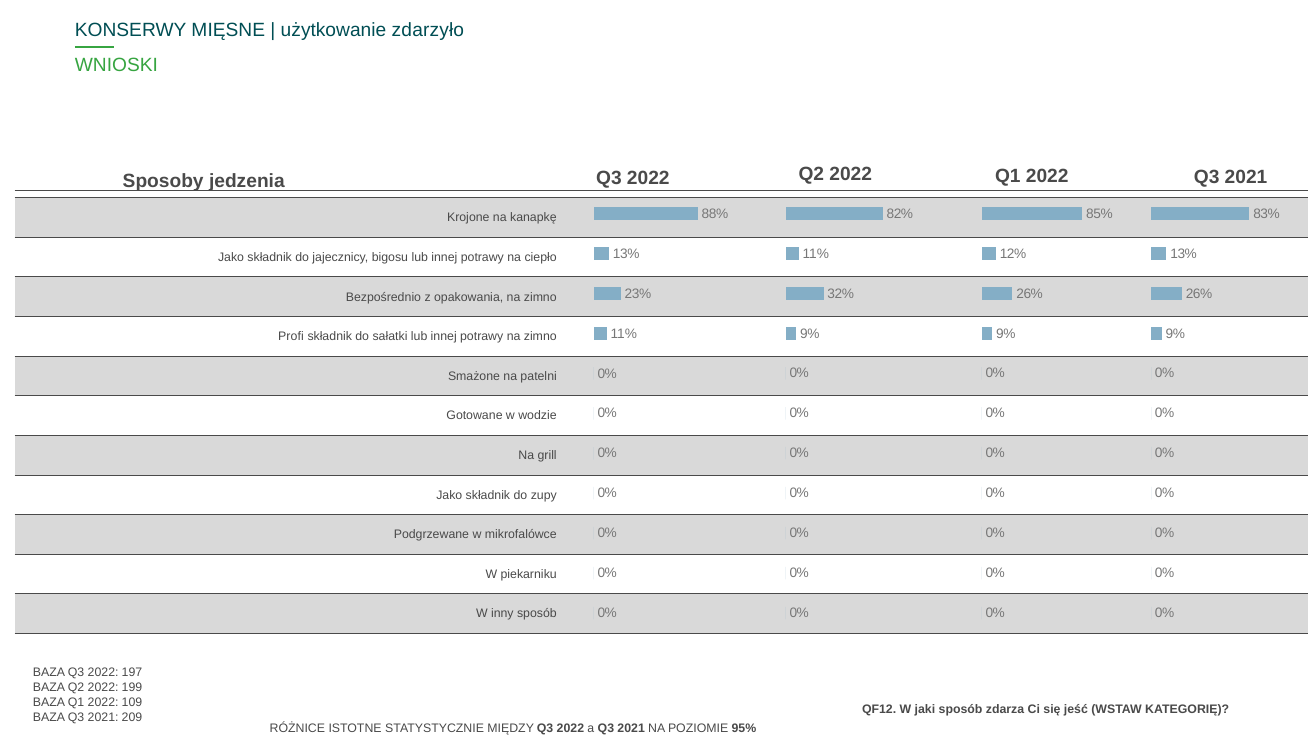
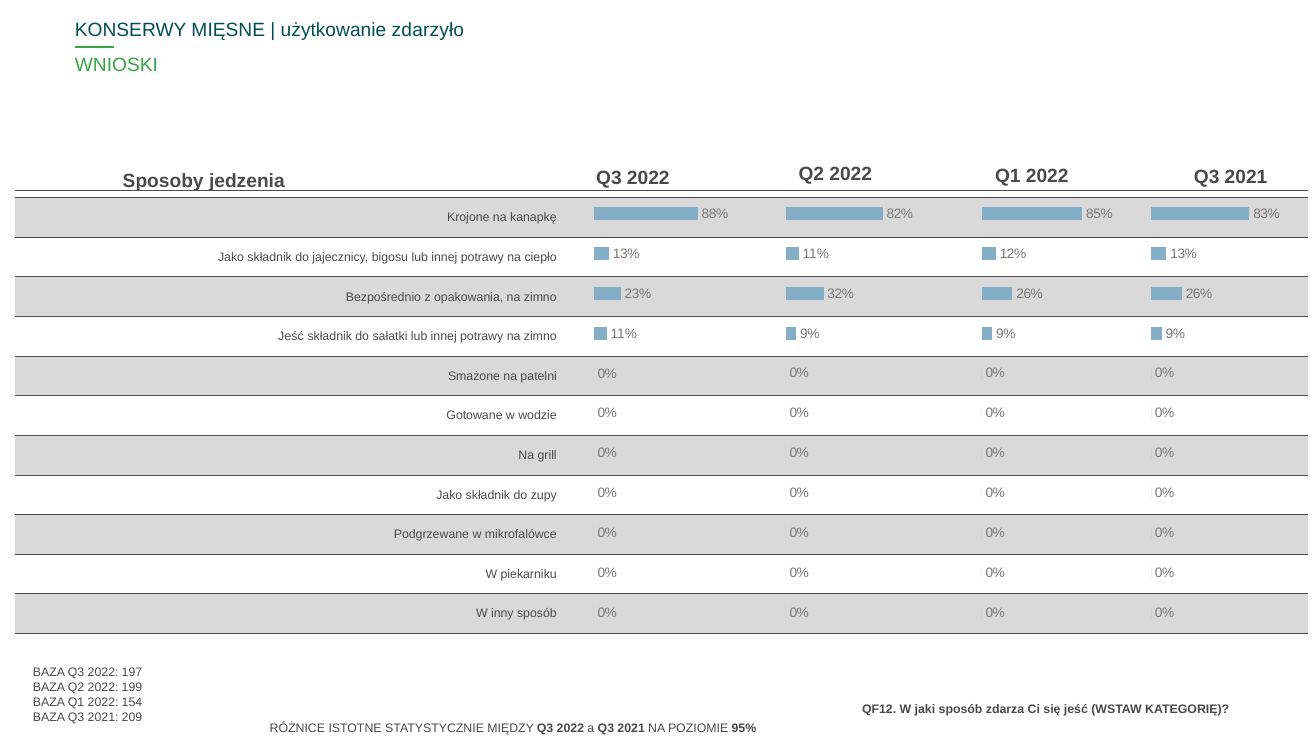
Profi at (291, 337): Profi -> Jeść
109: 109 -> 154
